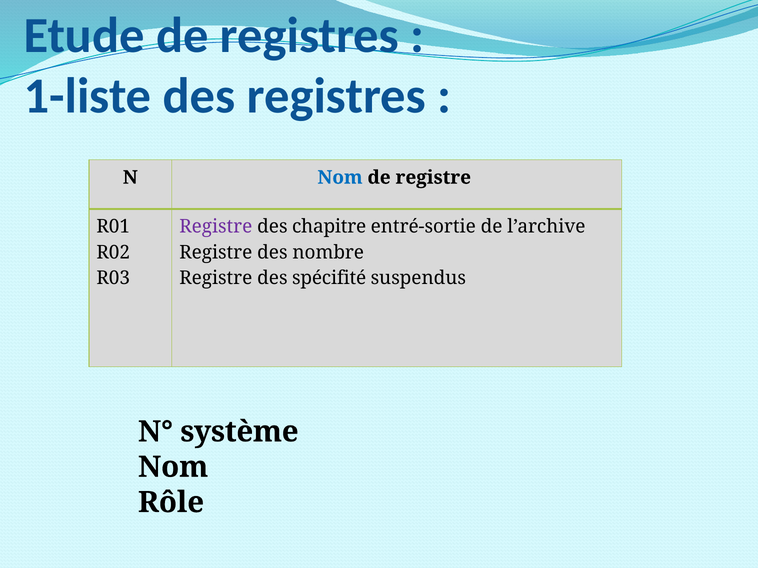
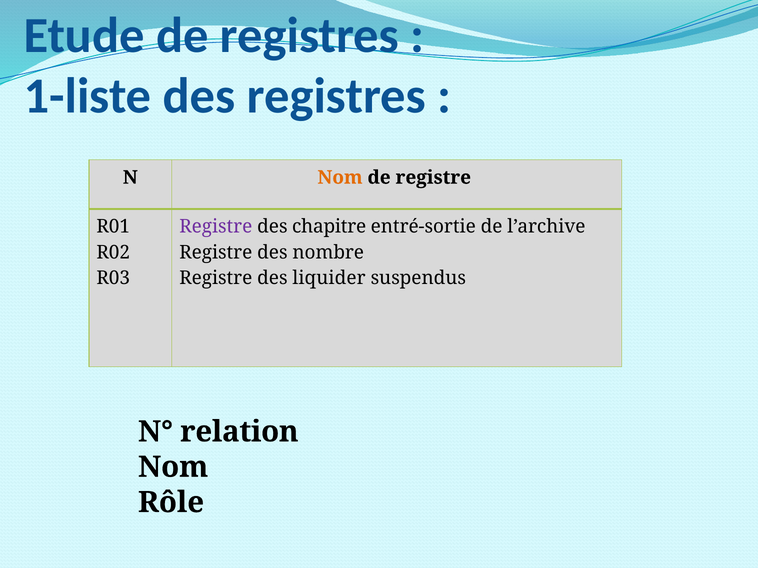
Nom at (340, 178) colour: blue -> orange
spécifité: spécifité -> liquider
système: système -> relation
